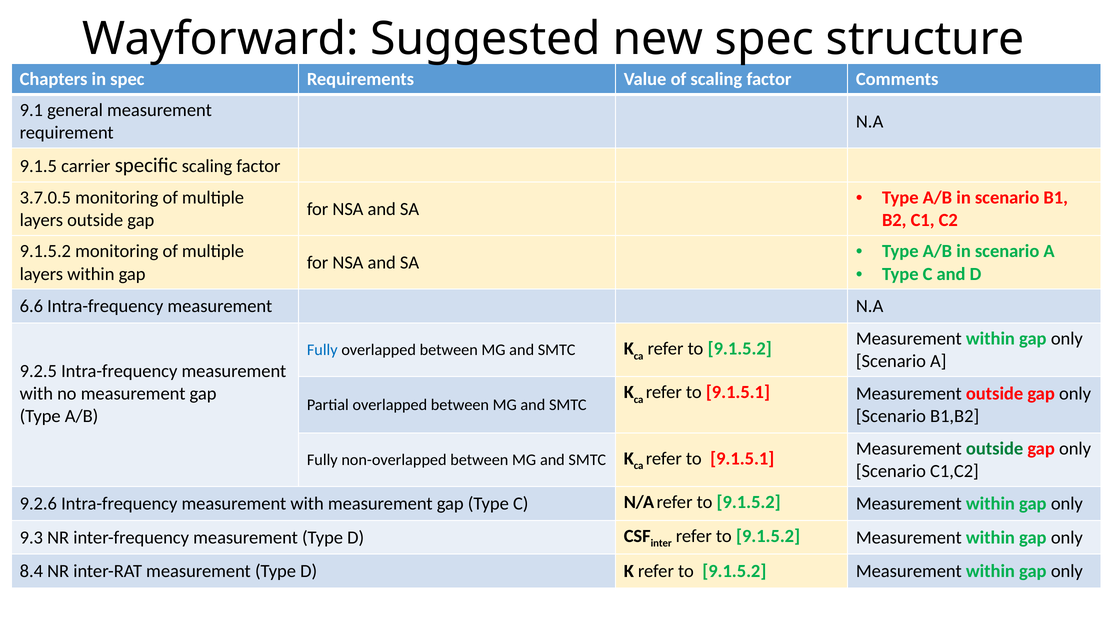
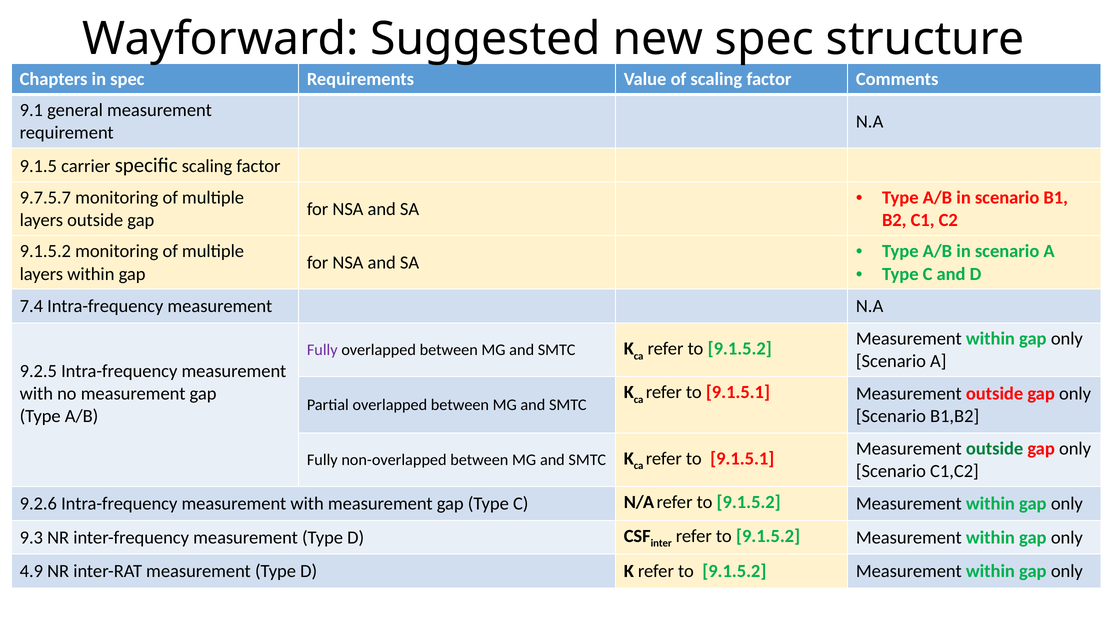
3.7.0.5: 3.7.0.5 -> 9.7.5.7
6.6: 6.6 -> 7.4
Fully at (322, 350) colour: blue -> purple
8.4: 8.4 -> 4.9
